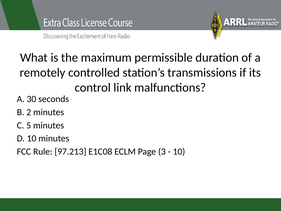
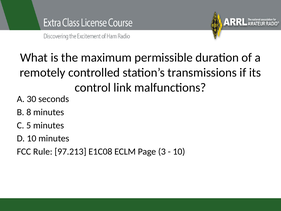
2: 2 -> 8
